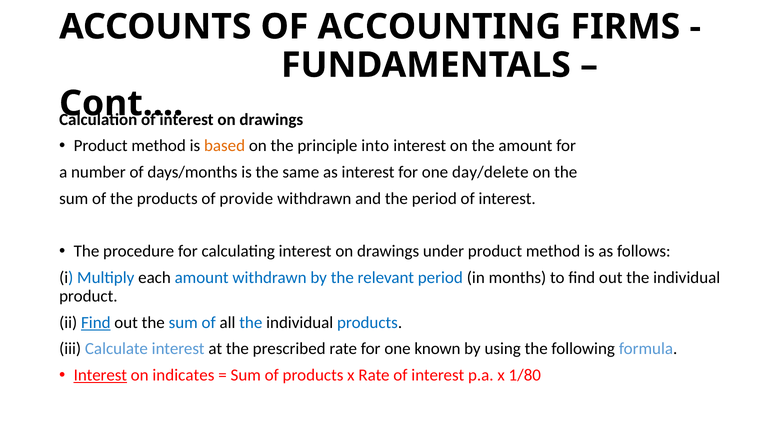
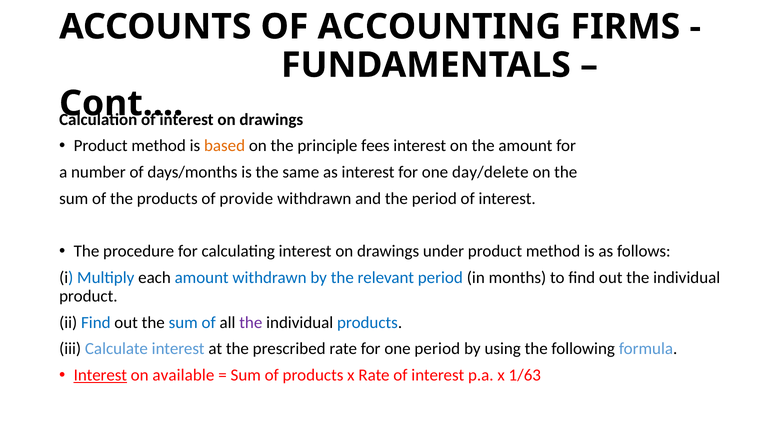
into: into -> fees
Find at (96, 323) underline: present -> none
the at (251, 323) colour: blue -> purple
one known: known -> period
indicates: indicates -> available
1/80: 1/80 -> 1/63
